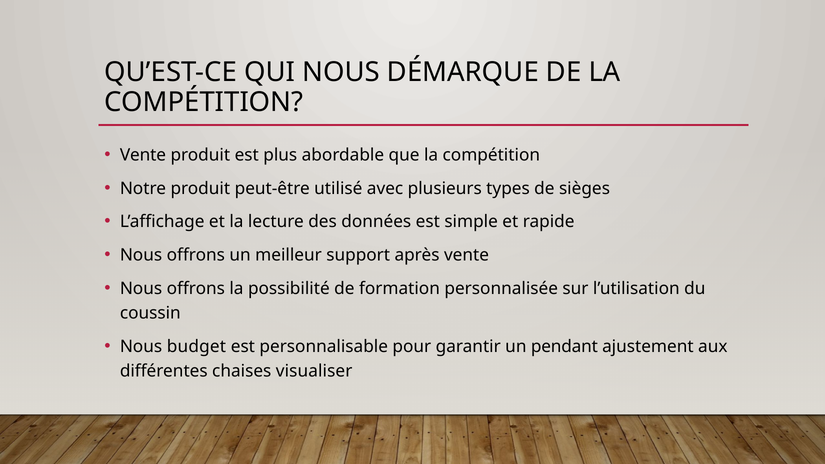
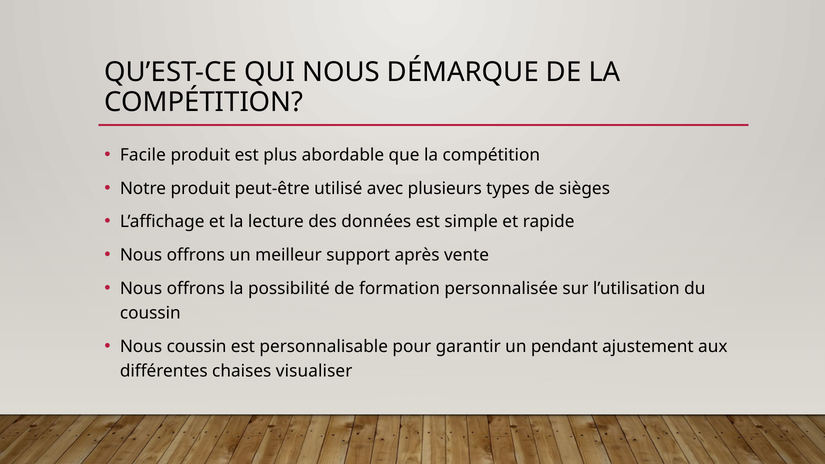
Vente at (143, 155): Vente -> Facile
Nous budget: budget -> coussin
